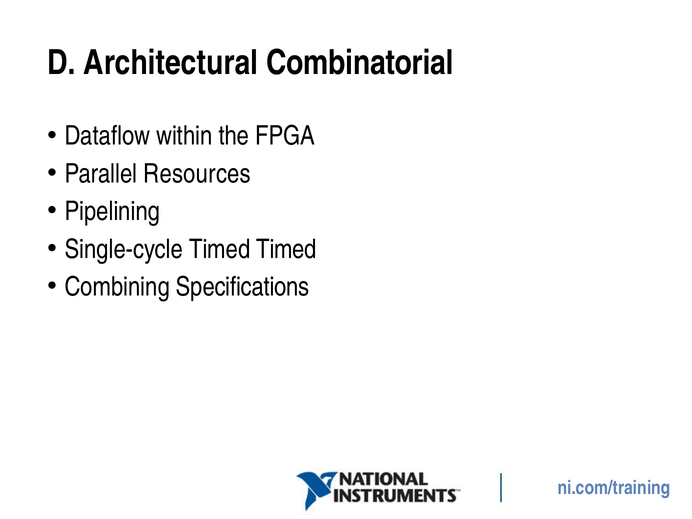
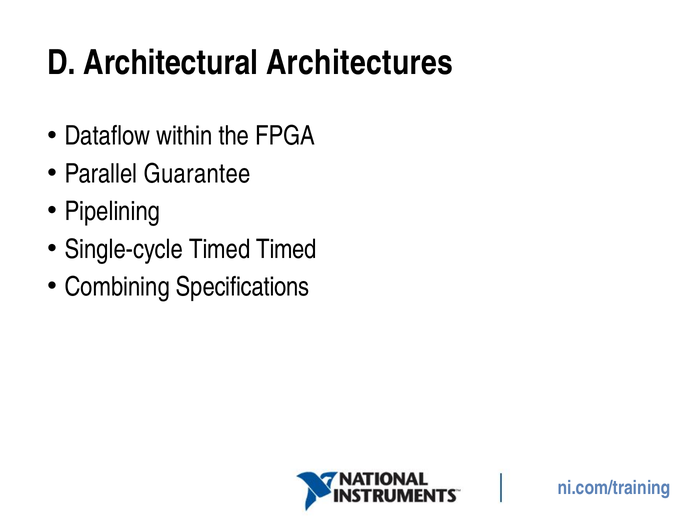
Combinatorial: Combinatorial -> Architectures
Resources: Resources -> Guarantee
